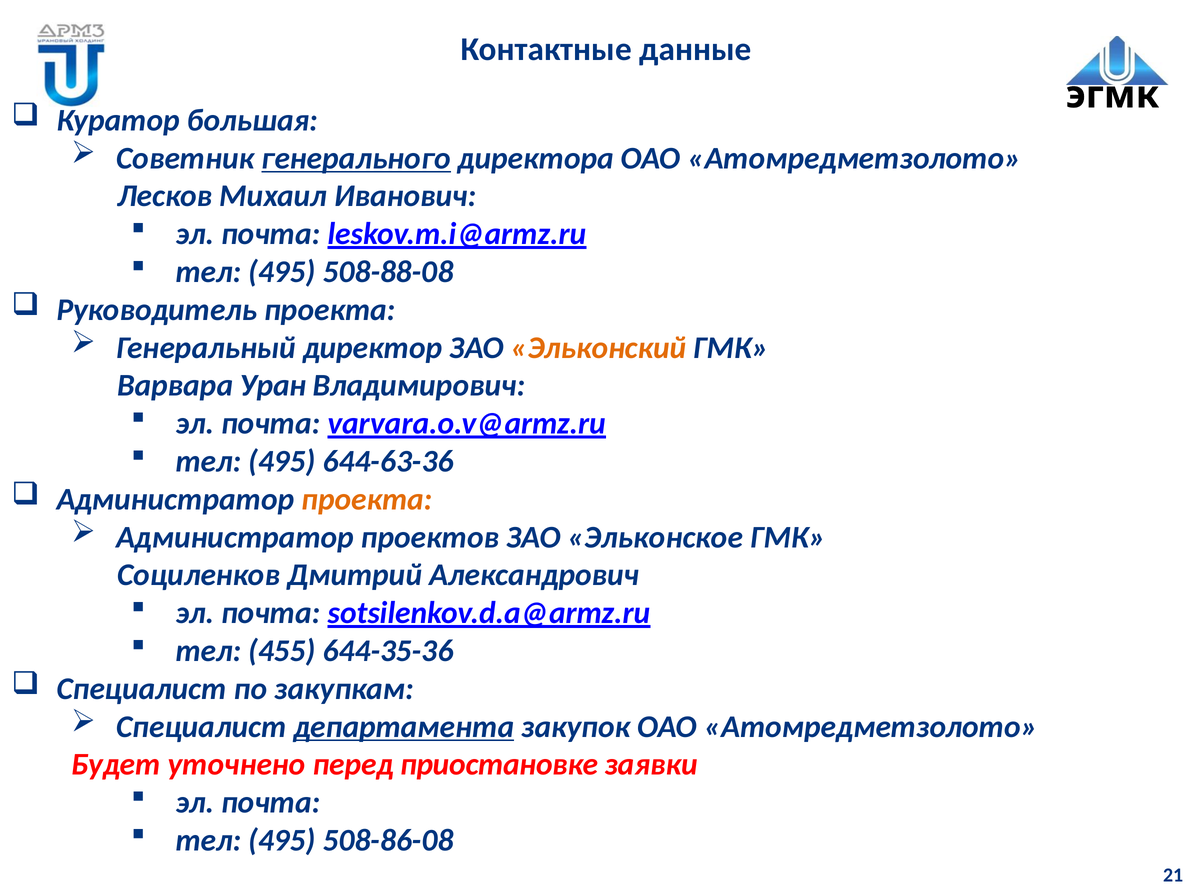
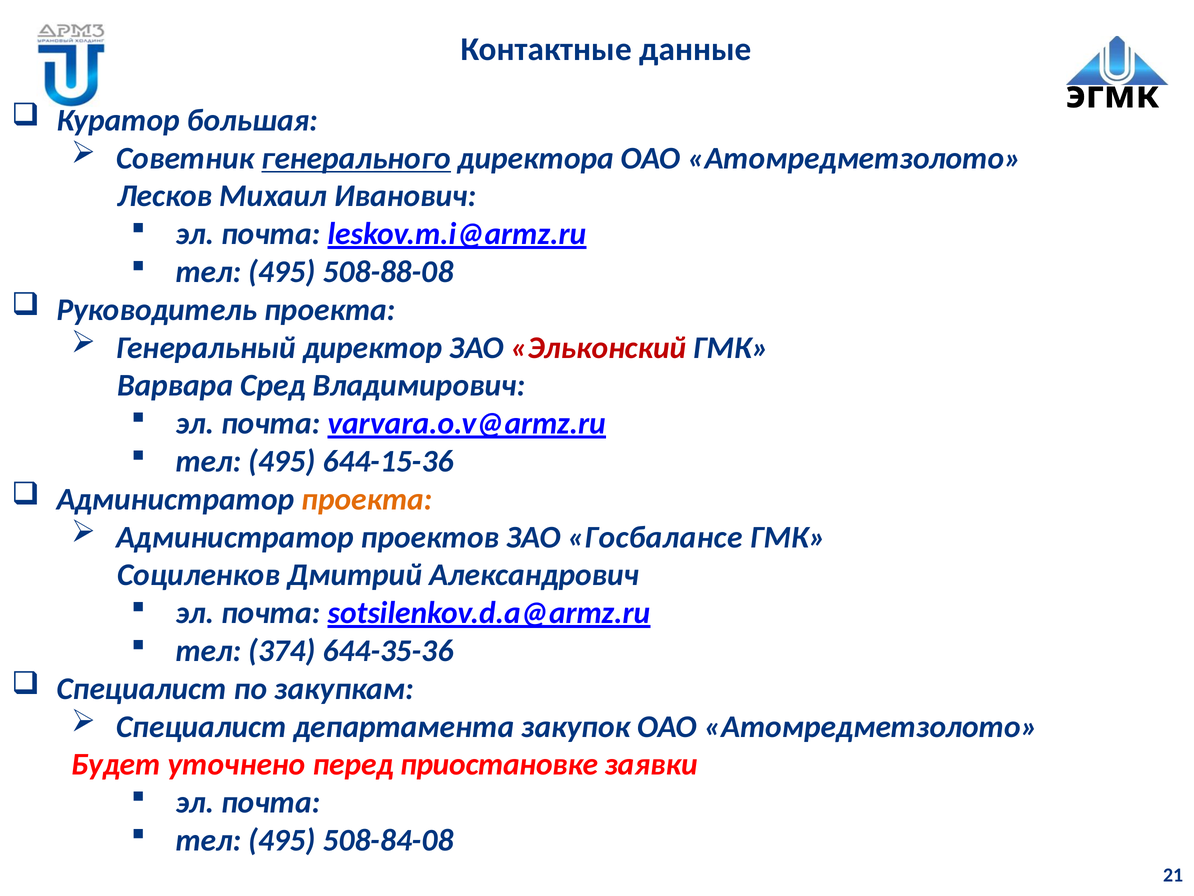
Эльконский colour: orange -> red
Уран: Уран -> Сред
644-63-36: 644-63-36 -> 644-15-36
Эльконское: Эльконское -> Госбалансе
455: 455 -> 374
департамента underline: present -> none
508-86-08: 508-86-08 -> 508-84-08
